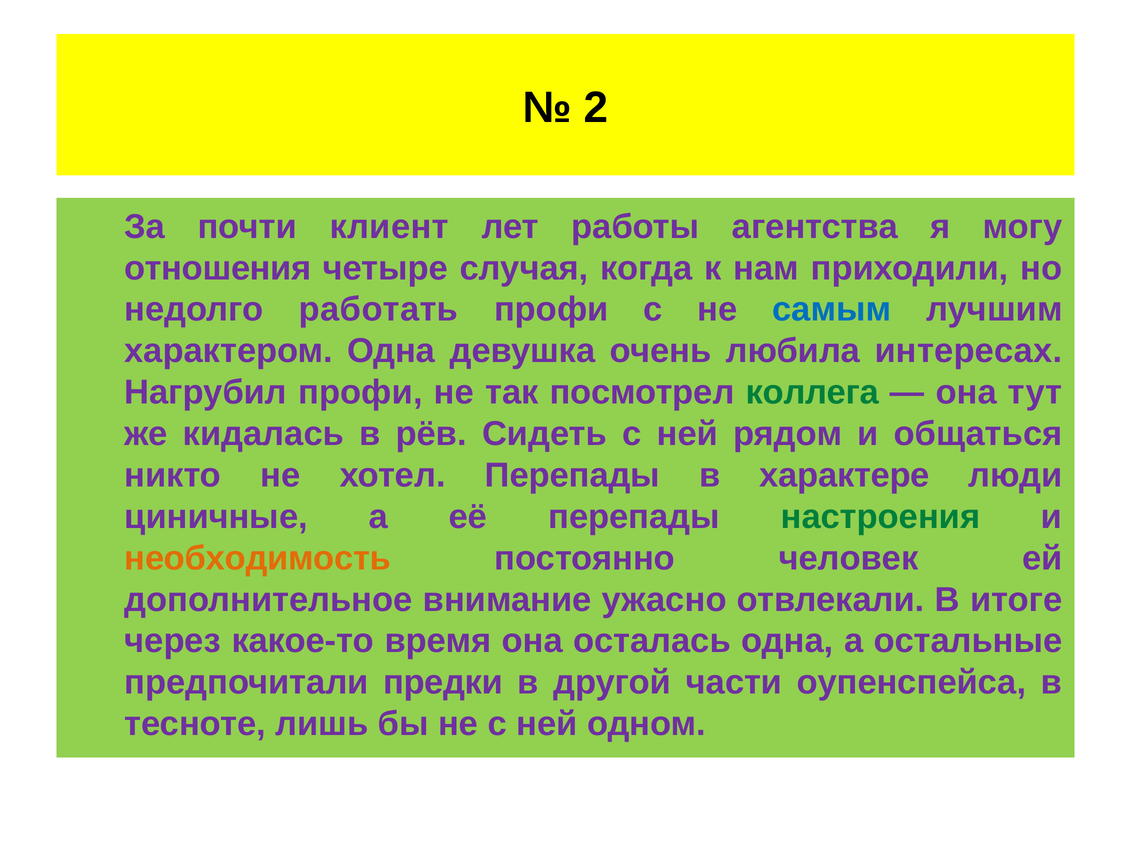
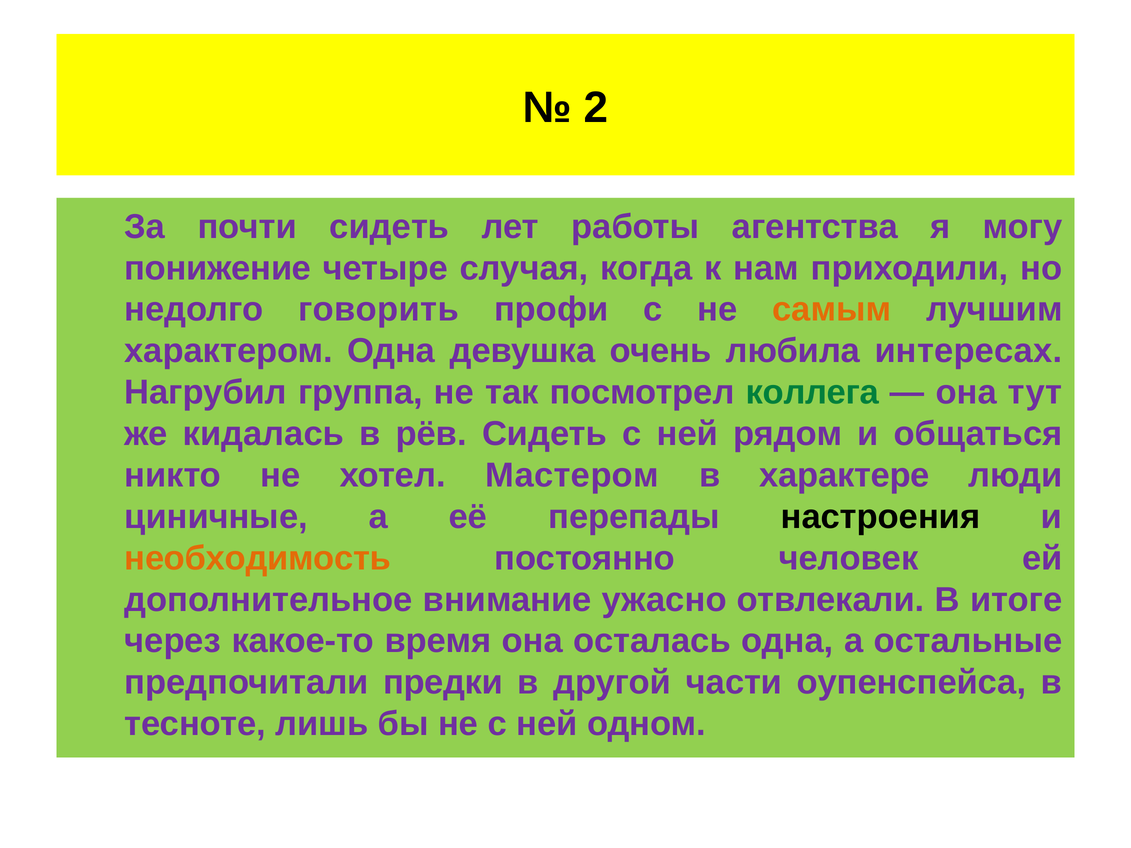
почти клиент: клиент -> сидеть
отношения: отношения -> понижение
работать: работать -> говорить
самым colour: blue -> orange
Нагрубил профи: профи -> группа
хотел Перепады: Перепады -> Мастером
настроения colour: green -> black
